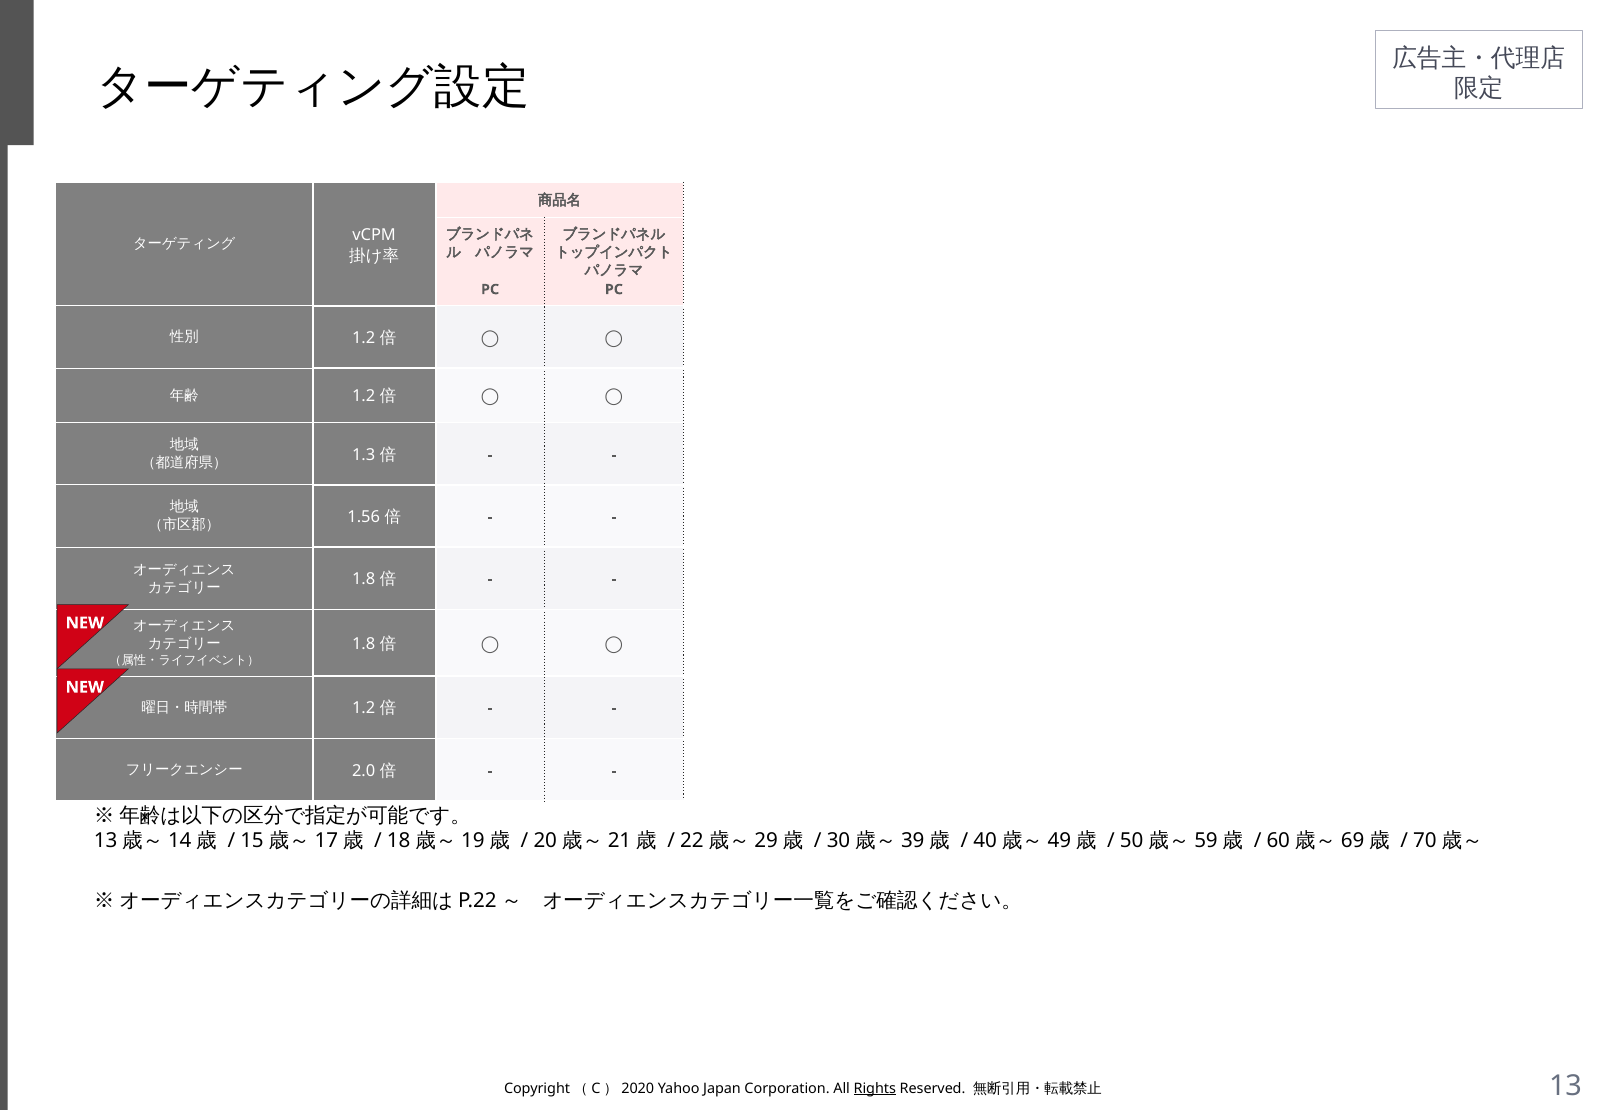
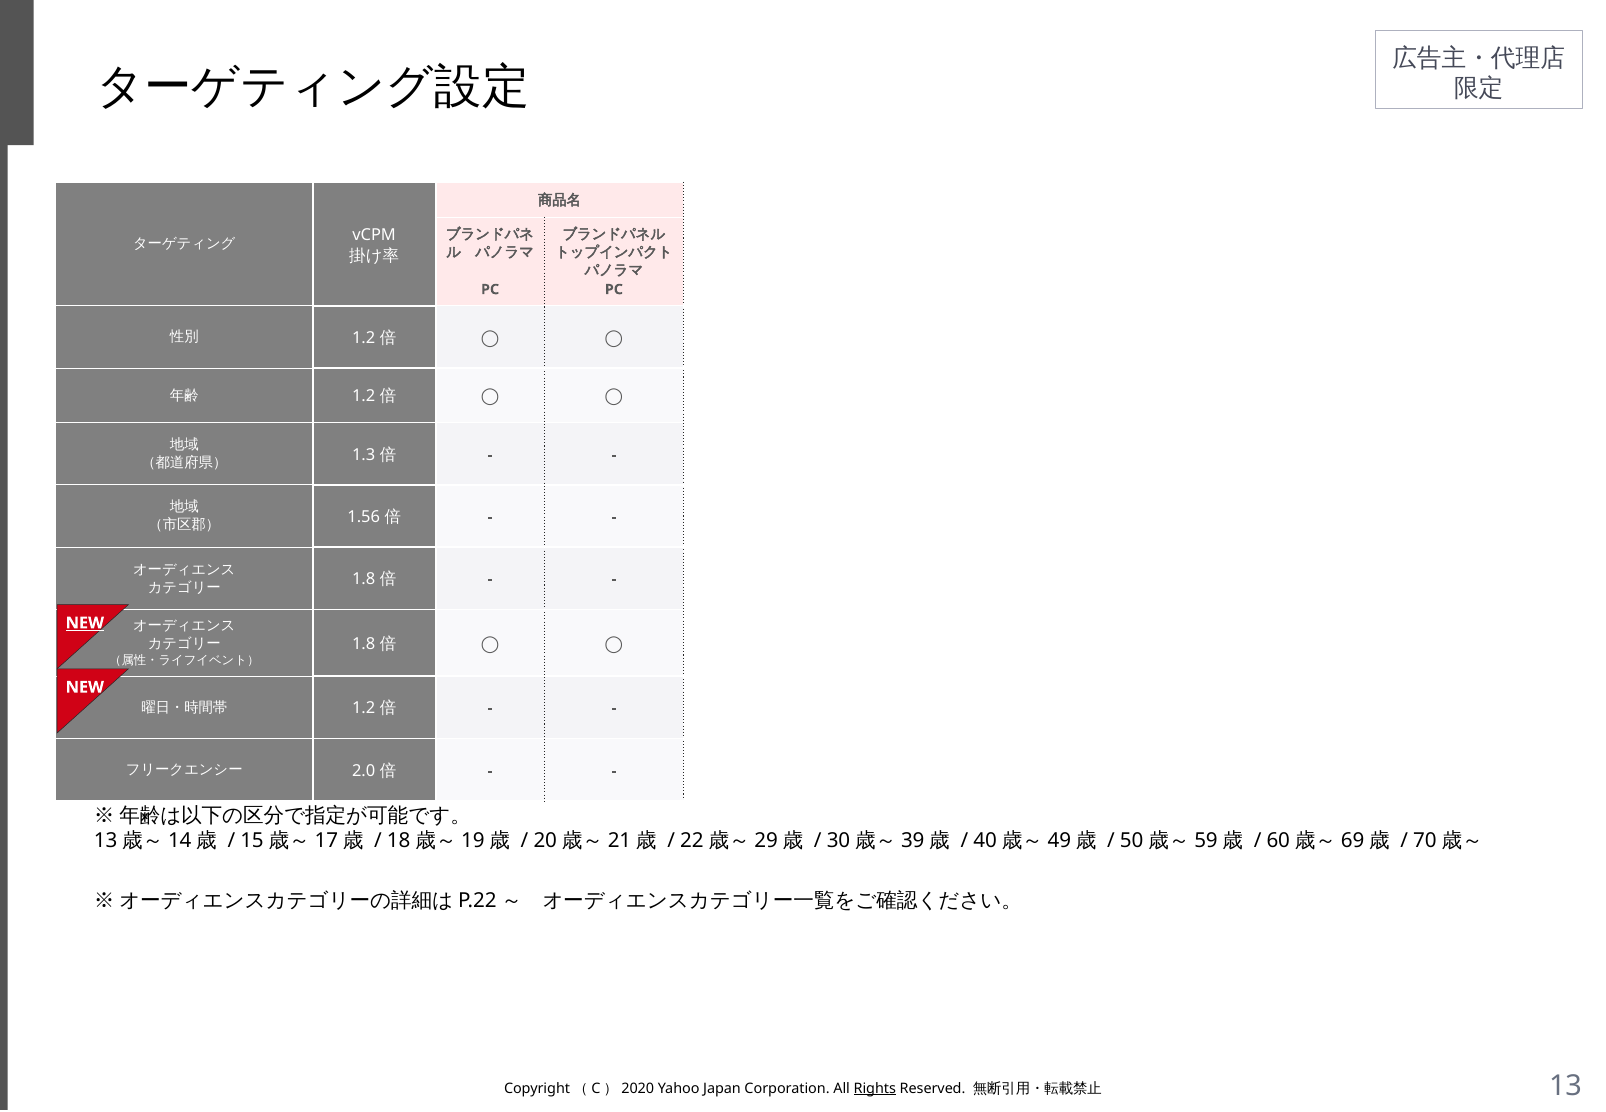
NEW at (85, 623) underline: none -> present
